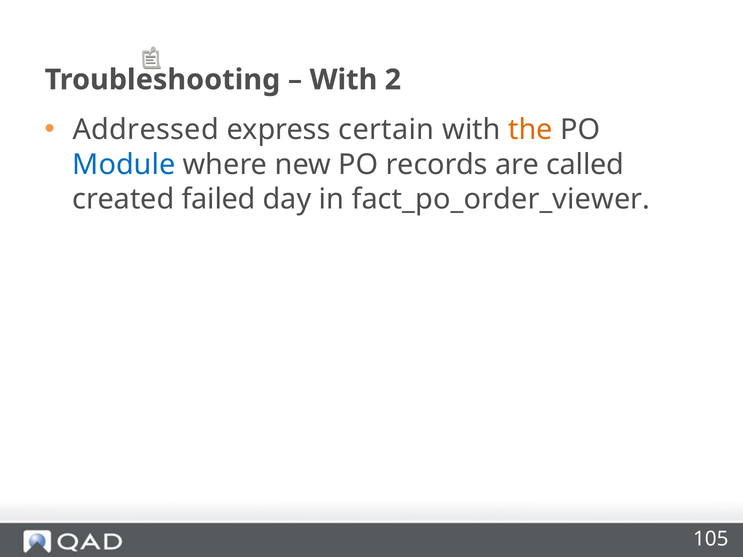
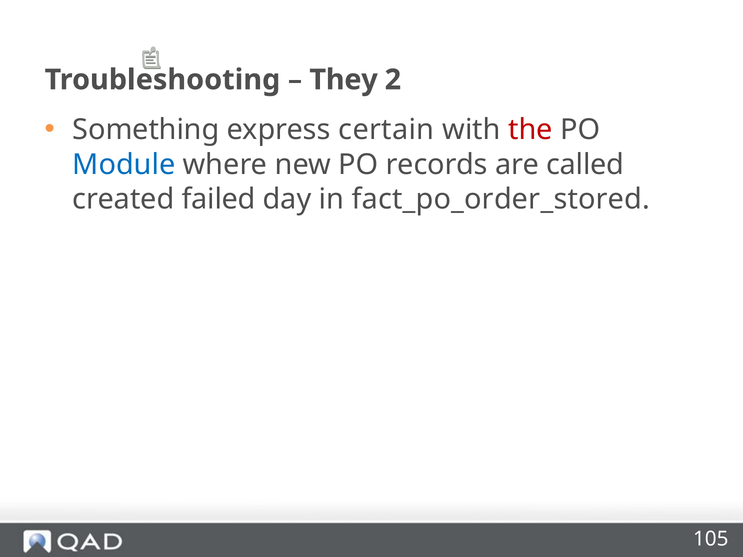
With at (343, 80): With -> They
Addressed: Addressed -> Something
the colour: orange -> red
fact_po_order_viewer: fact_po_order_viewer -> fact_po_order_stored
